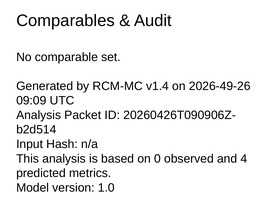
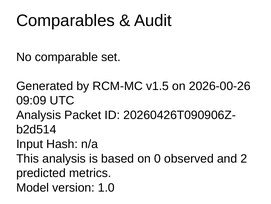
v1.4: v1.4 -> v1.5
2026-49-26: 2026-49-26 -> 2026-00-26
4: 4 -> 2
